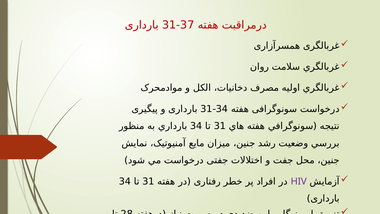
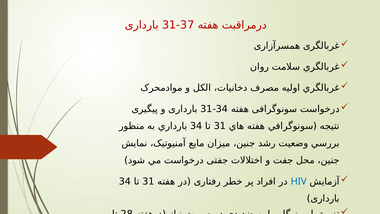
HIV colour: purple -> blue
